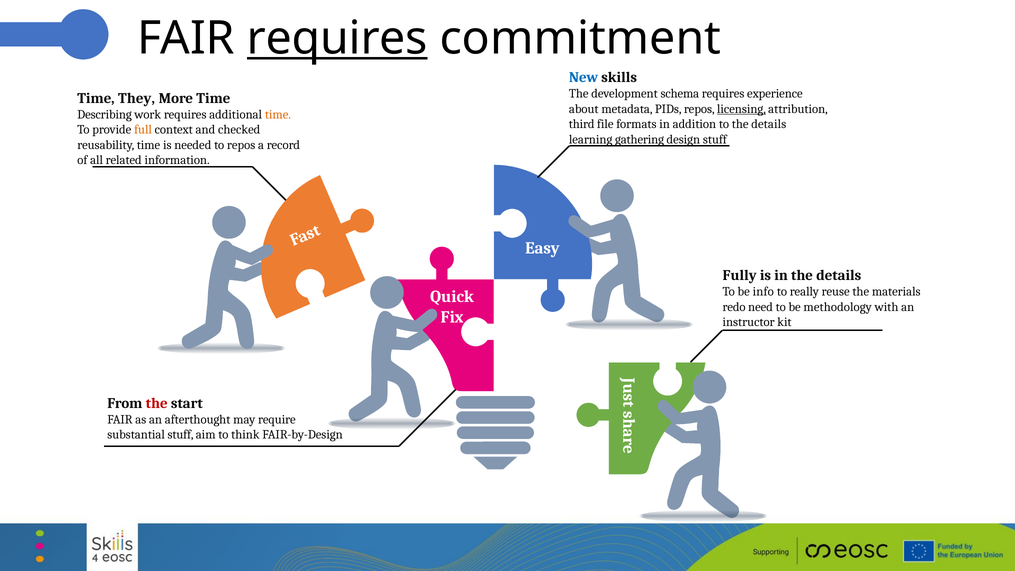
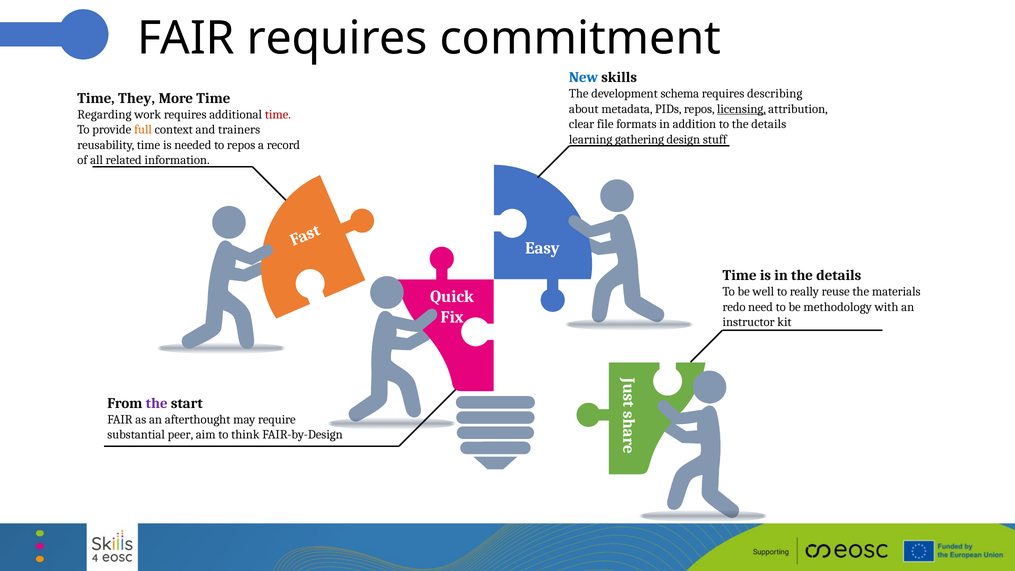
requires at (337, 38) underline: present -> none
experience: experience -> describing
Describing: Describing -> Regarding
time at (278, 114) colour: orange -> red
third: third -> clear
checked: checked -> trainers
Fully at (740, 275): Fully -> Time
info: info -> well
the at (157, 403) colour: red -> purple
substantial stuff: stuff -> peer
